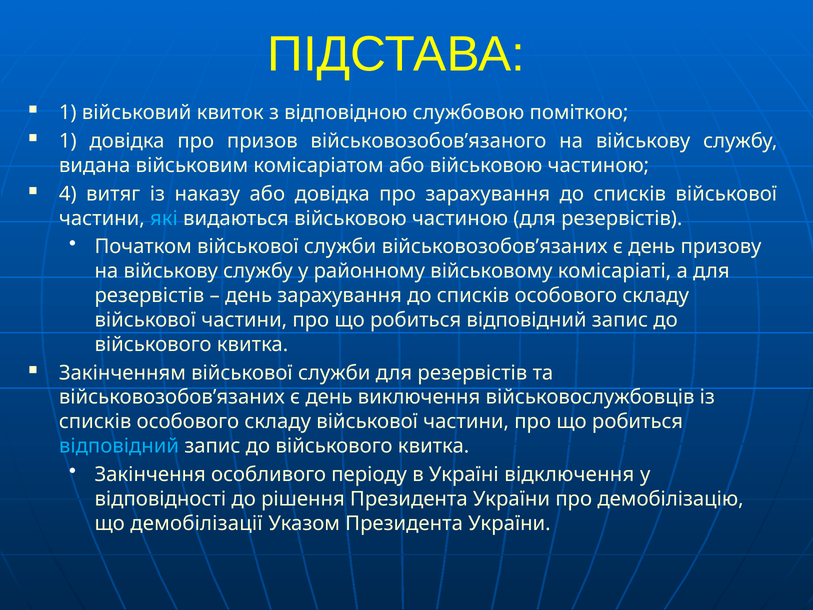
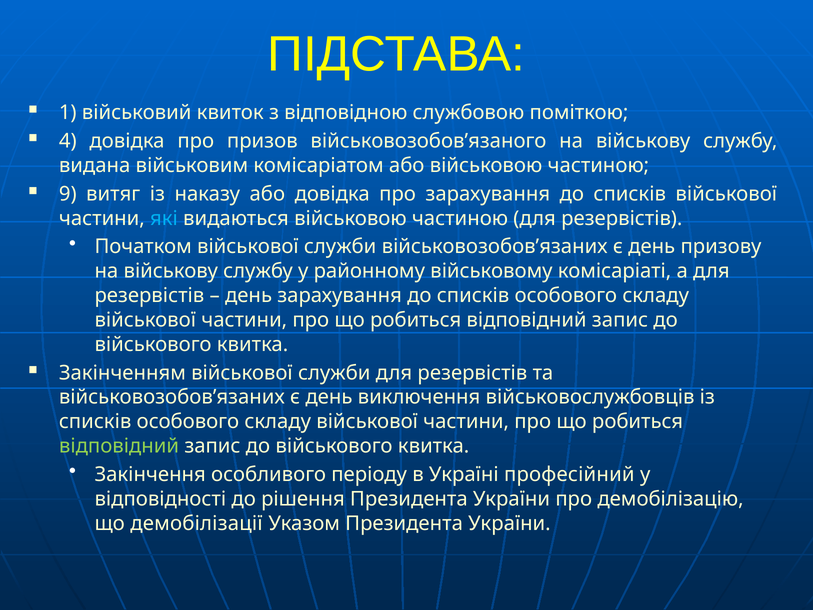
1 at (68, 141): 1 -> 4
4: 4 -> 9
відповідний at (119, 446) colour: light blue -> light green
відключення: відключення -> професійний
